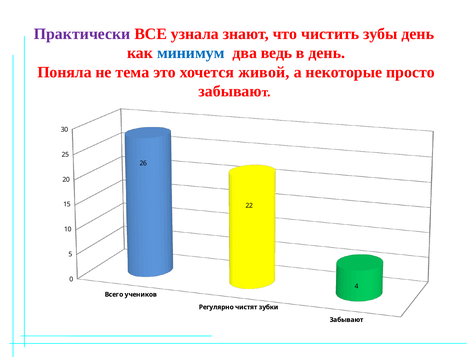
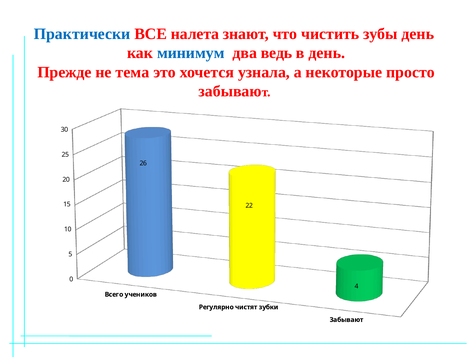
Практически colour: purple -> blue
узнала: узнала -> налета
Поняла: Поняла -> Прежде
живой: живой -> узнала
